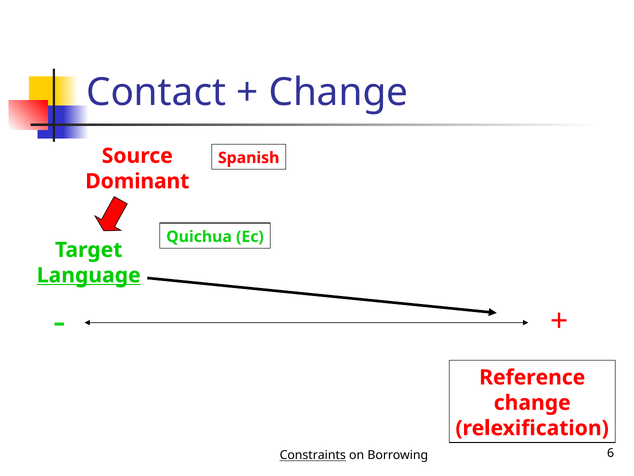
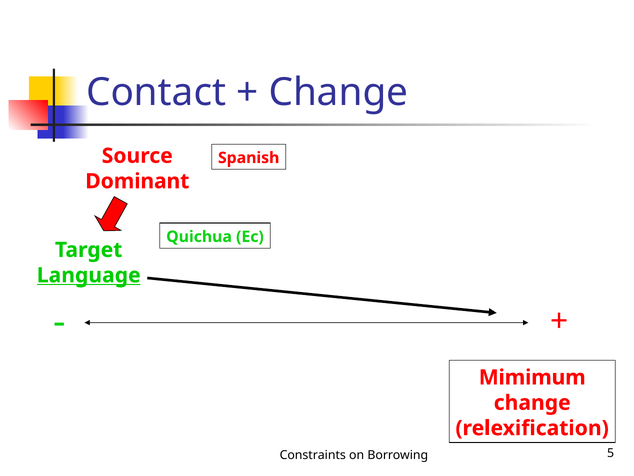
Reference: Reference -> Mimimum
Constraints underline: present -> none
6: 6 -> 5
